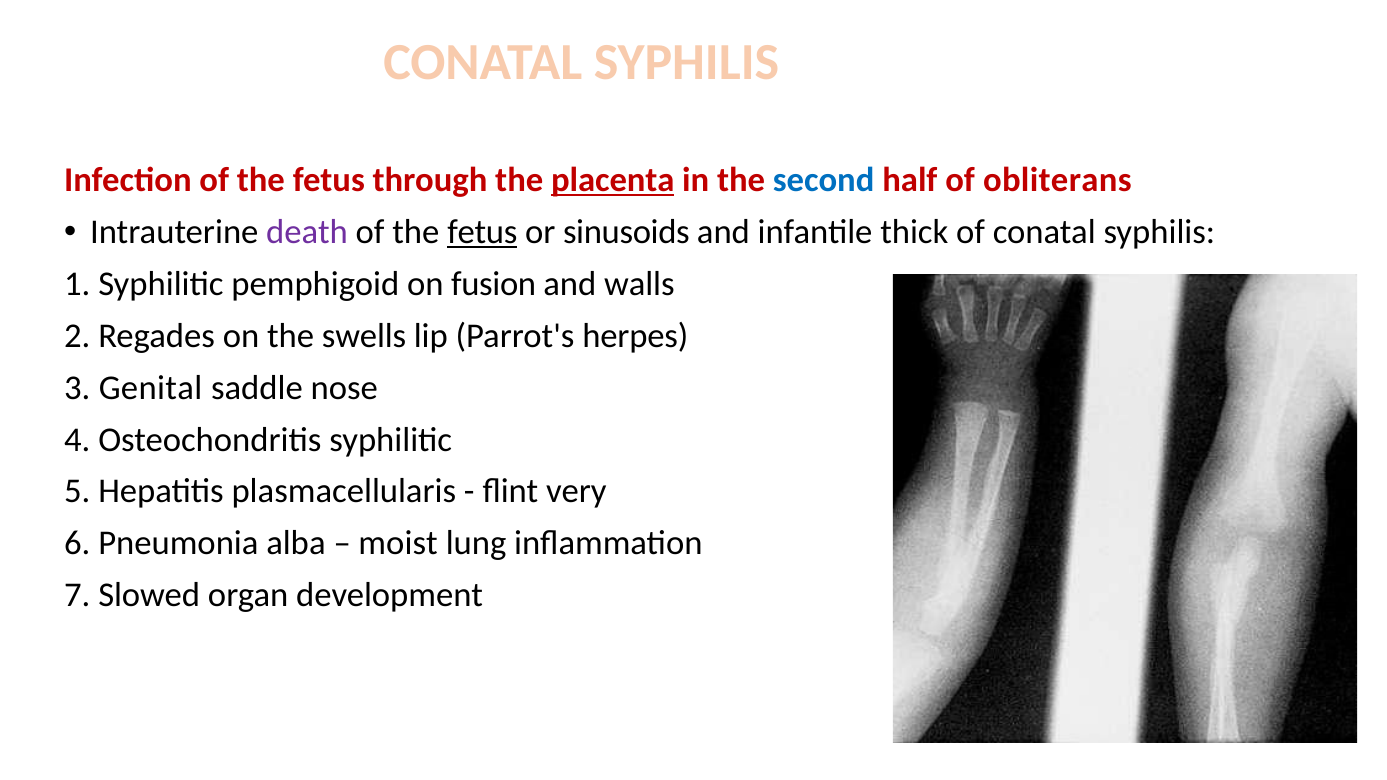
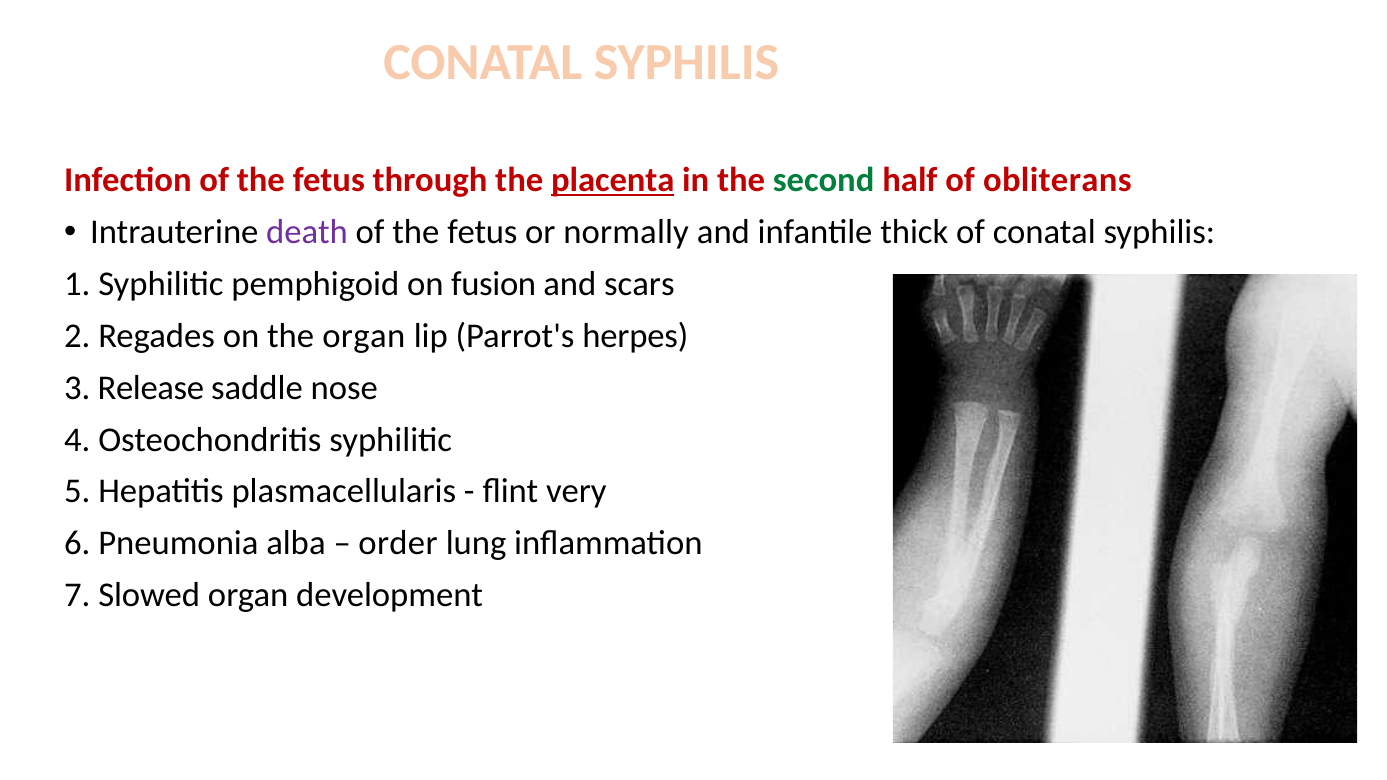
second colour: blue -> green
fetus at (482, 232) underline: present -> none
sinusoids: sinusoids -> normally
walls: walls -> scars
the swells: swells -> organ
Genital: Genital -> Release
moist: moist -> order
